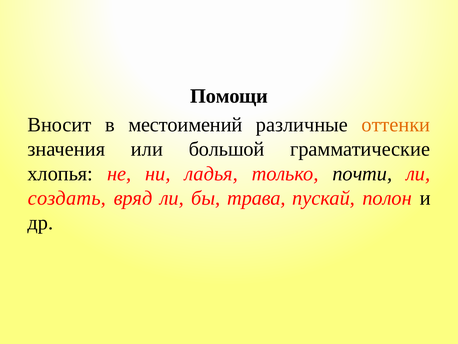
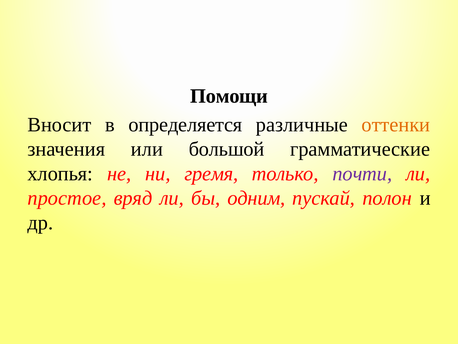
местоимений: местоимений -> определяется
ладья: ладья -> гремя
почти colour: black -> purple
создать: создать -> простое
трава: трава -> одним
